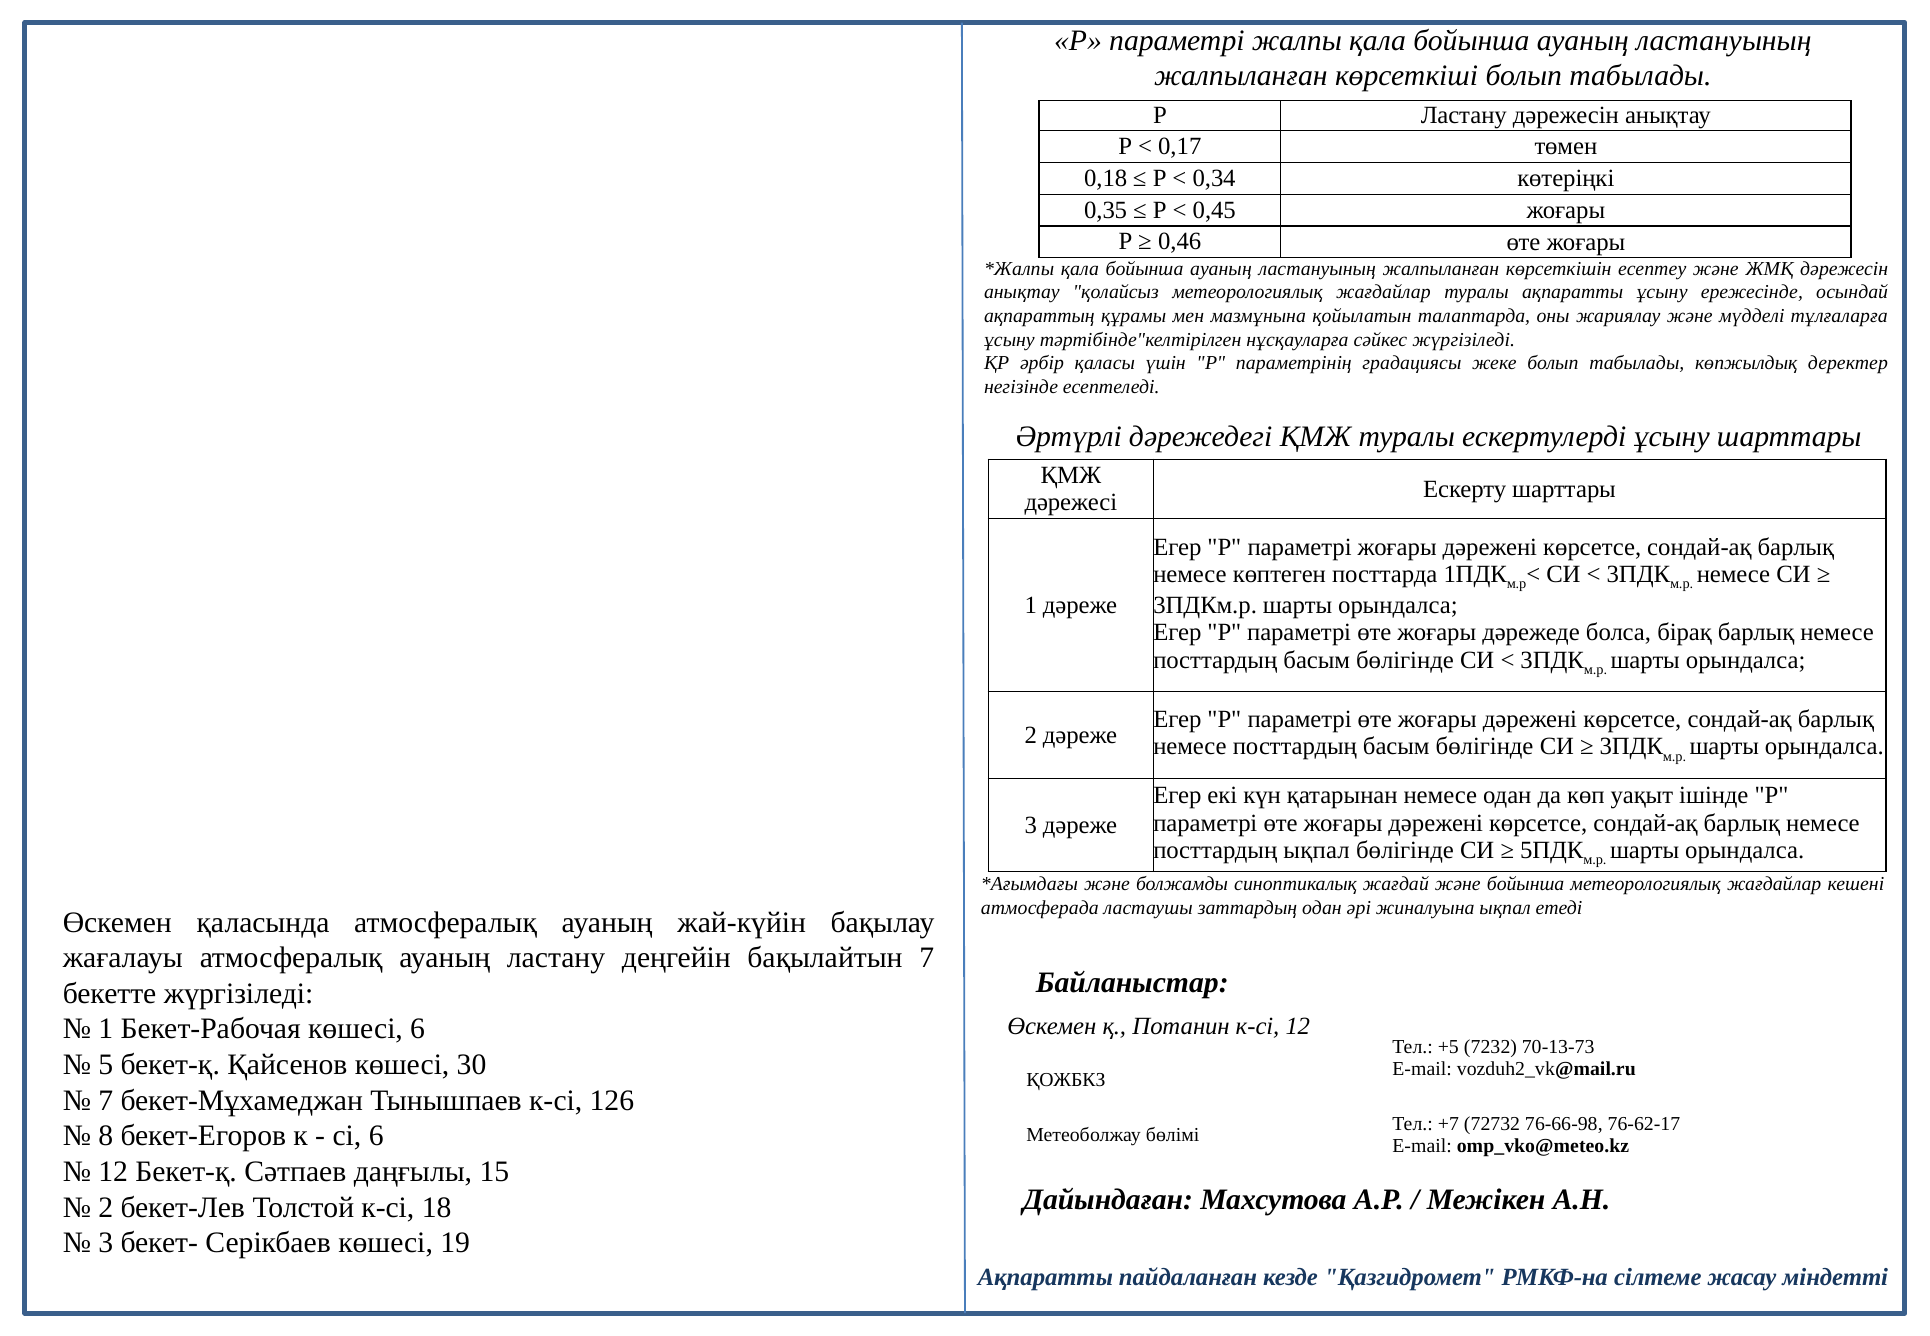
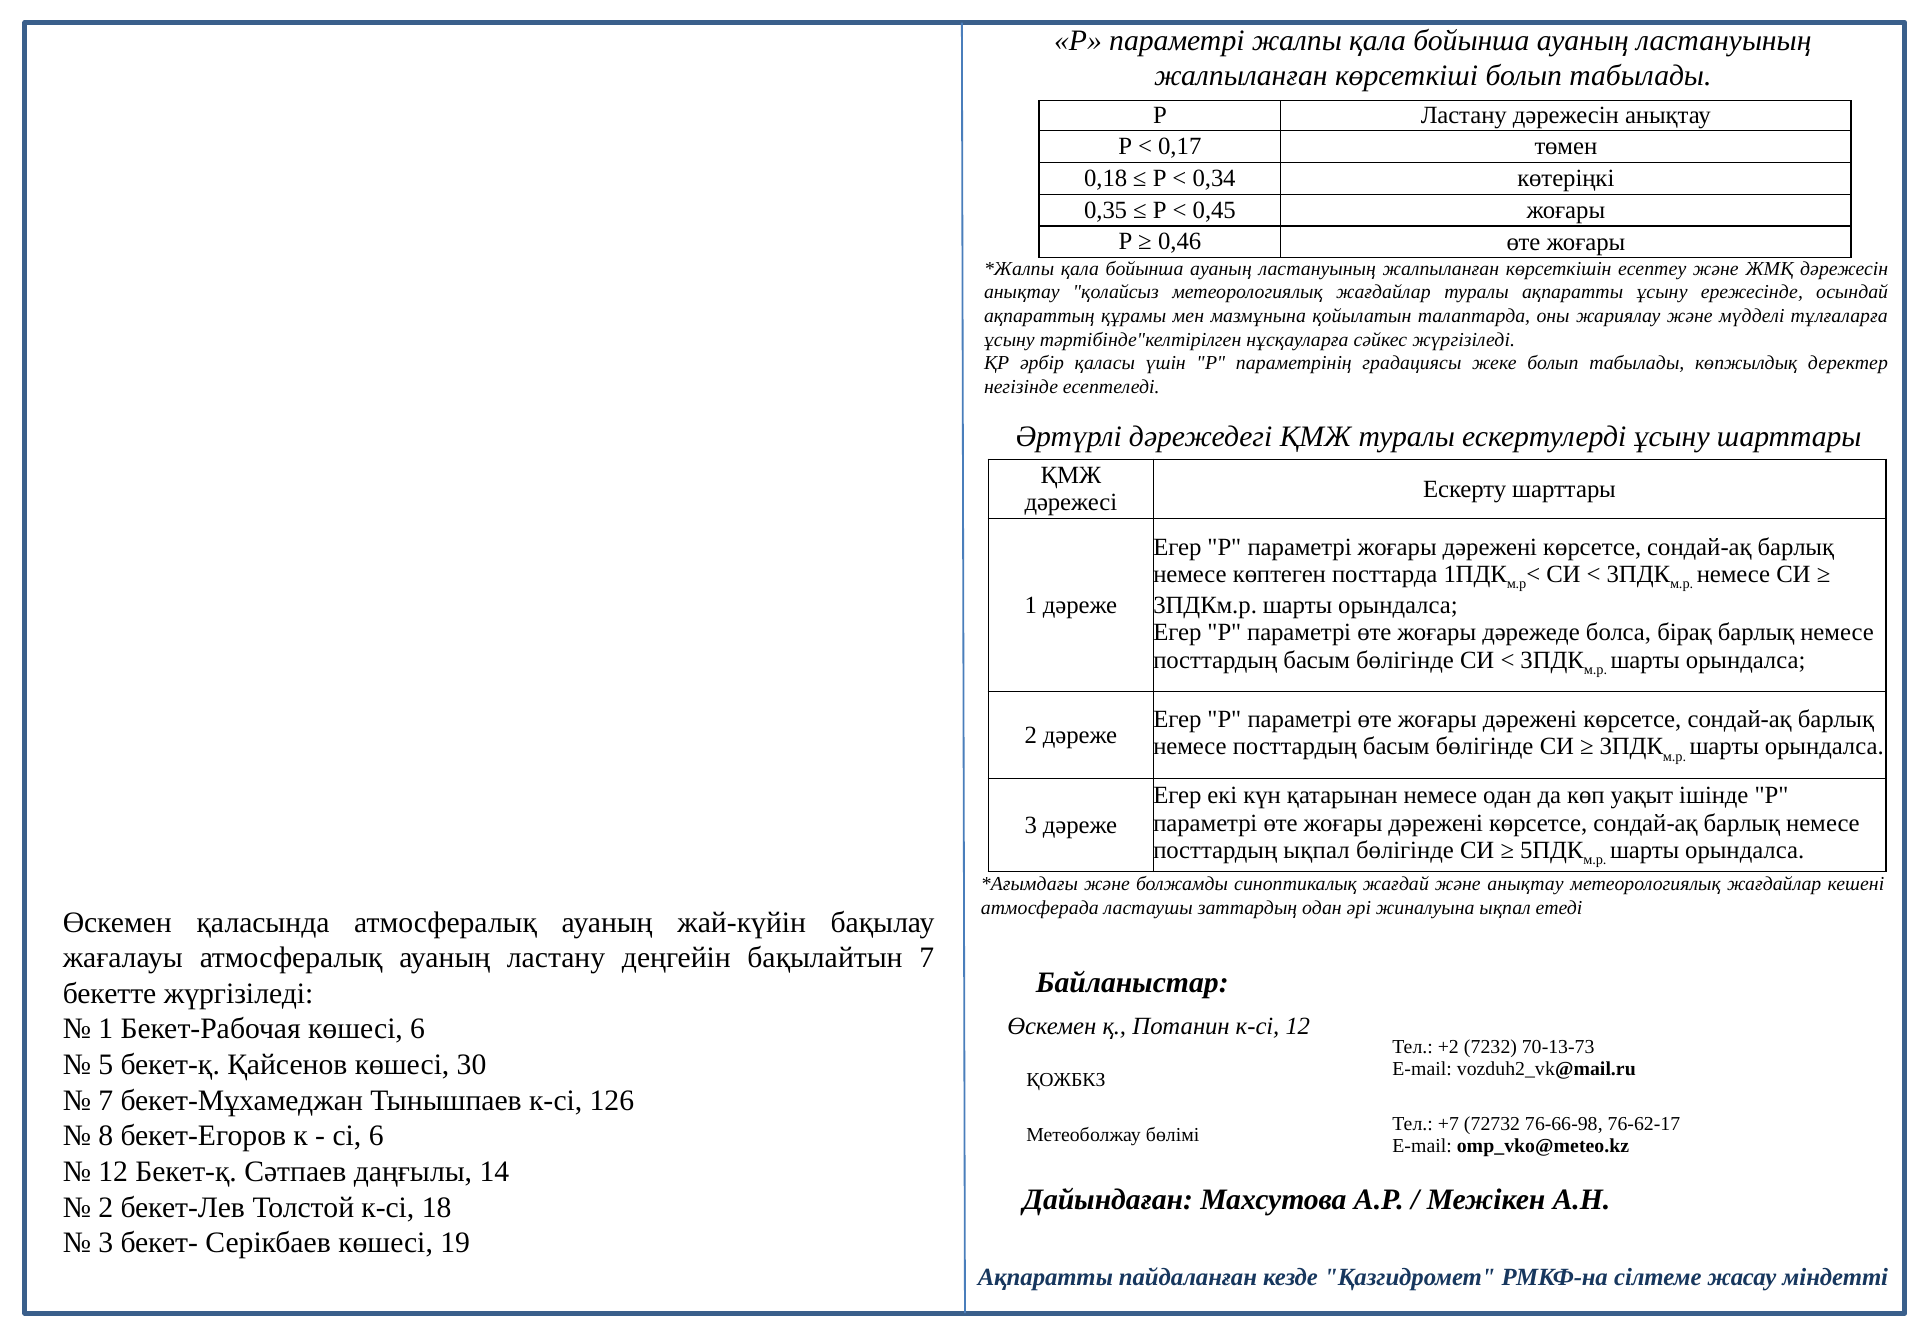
және бойынша: бойынша -> анықтау
+5: +5 -> +2
15: 15 -> 14
